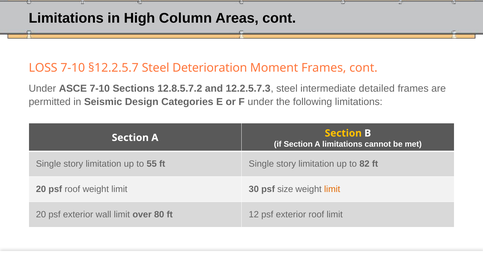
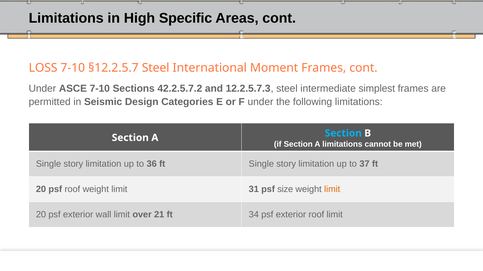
Column: Column -> Specific
Deterioration: Deterioration -> International
12.8.5.7.2: 12.8.5.7.2 -> 42.2.5.7.2
detailed: detailed -> simplest
Section at (343, 134) colour: yellow -> light blue
55: 55 -> 36
82: 82 -> 37
30: 30 -> 31
80: 80 -> 21
12: 12 -> 34
